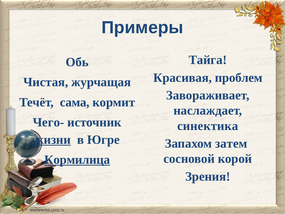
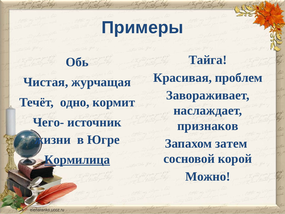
сама: сама -> одно
синектика: синектика -> признаков
жизни underline: present -> none
Зрения: Зрения -> Можно
